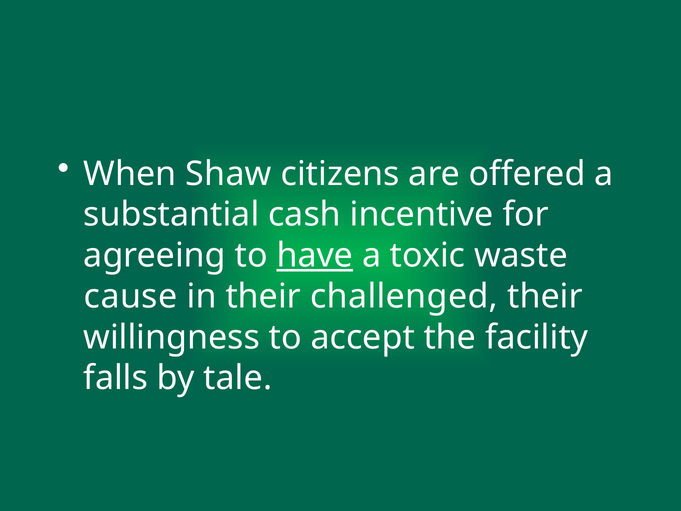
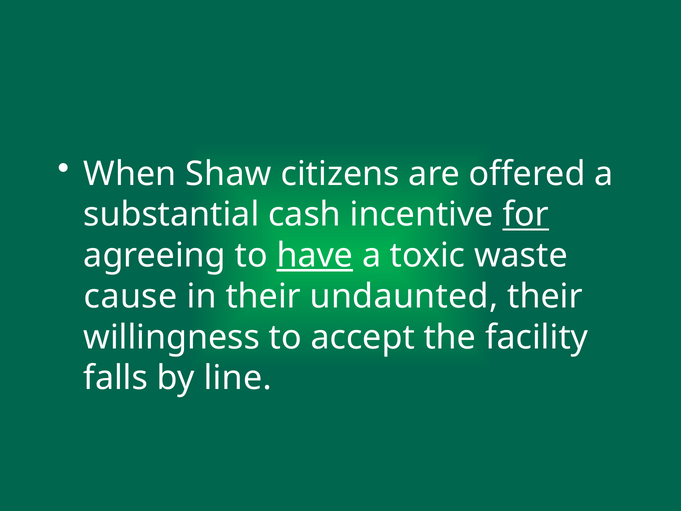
for underline: none -> present
challenged: challenged -> undaunted
tale: tale -> line
